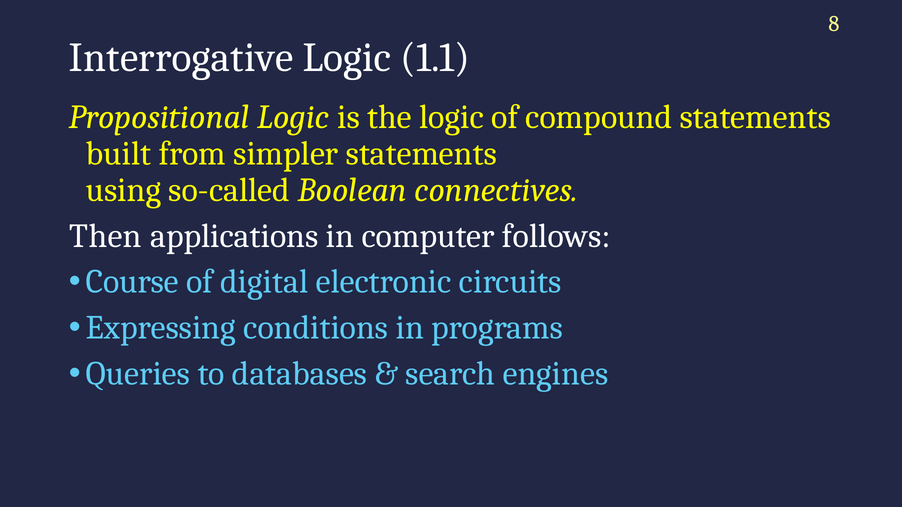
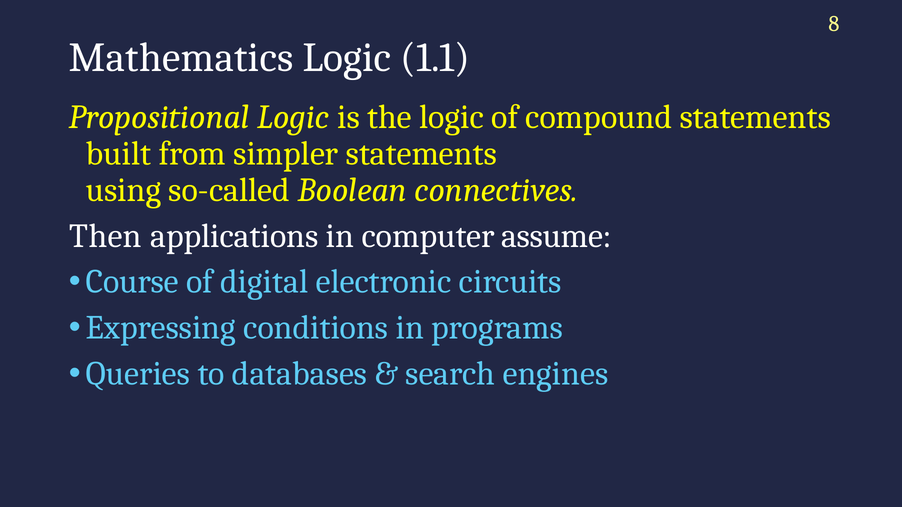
Interrogative: Interrogative -> Mathematics
follows: follows -> assume
